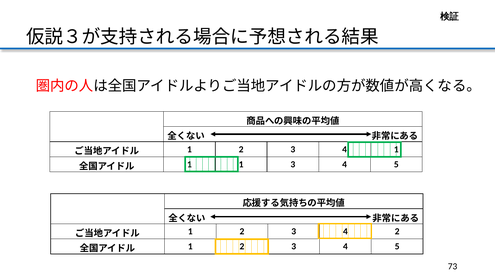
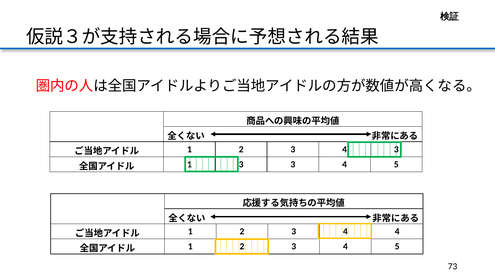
4 1: 1 -> 3
1 1: 1 -> 3
4 2: 2 -> 4
